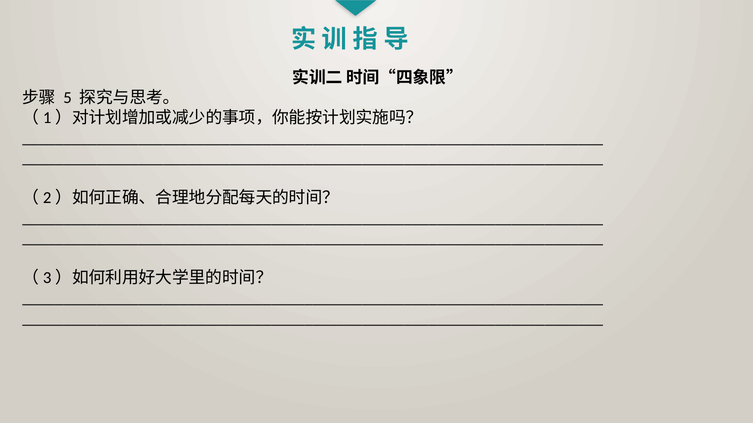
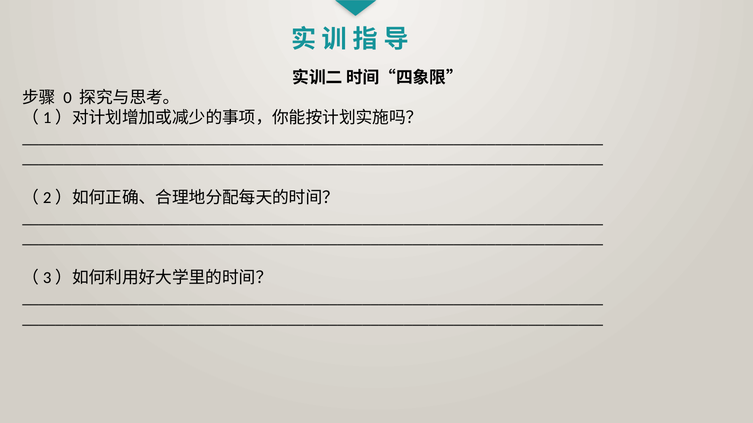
5: 5 -> 0
